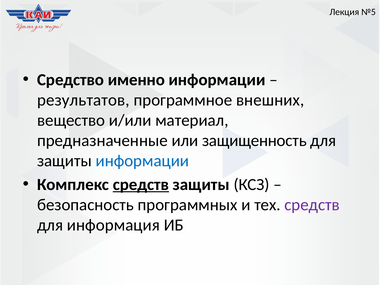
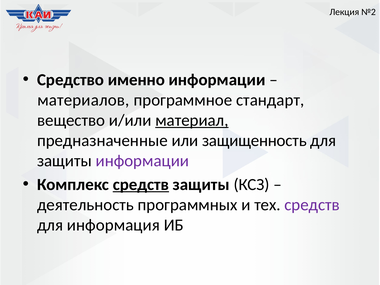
№5: №5 -> №2
результатов: результатов -> материалов
внешних: внешних -> стандарт
материал underline: none -> present
информации at (142, 161) colour: blue -> purple
безопасность: безопасность -> деятельность
